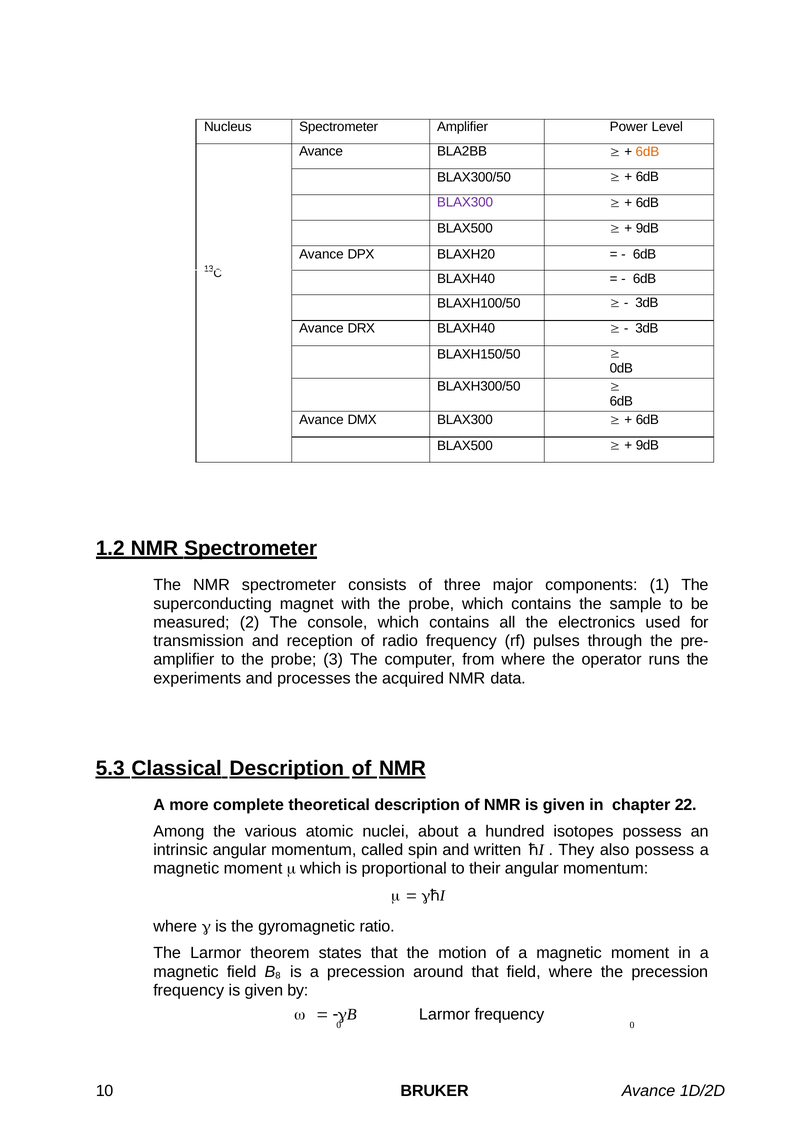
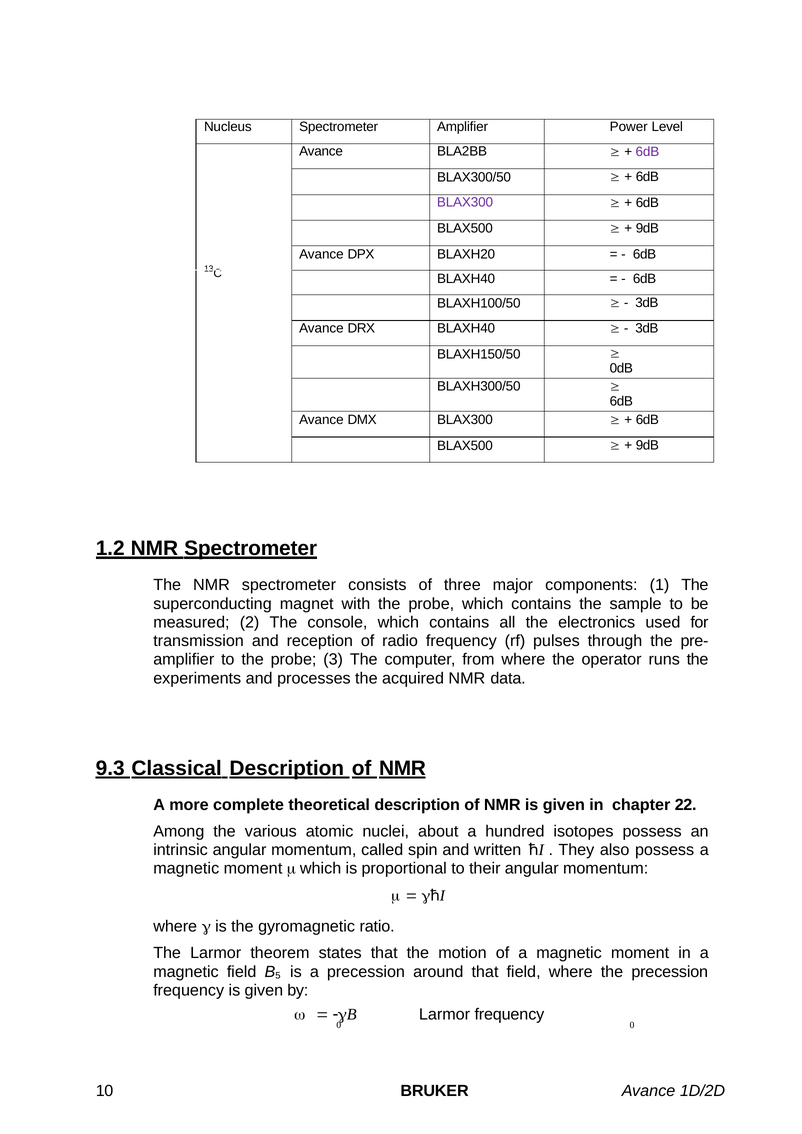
6dB at (647, 152) colour: orange -> purple
5.3: 5.3 -> 9.3
8: 8 -> 5
